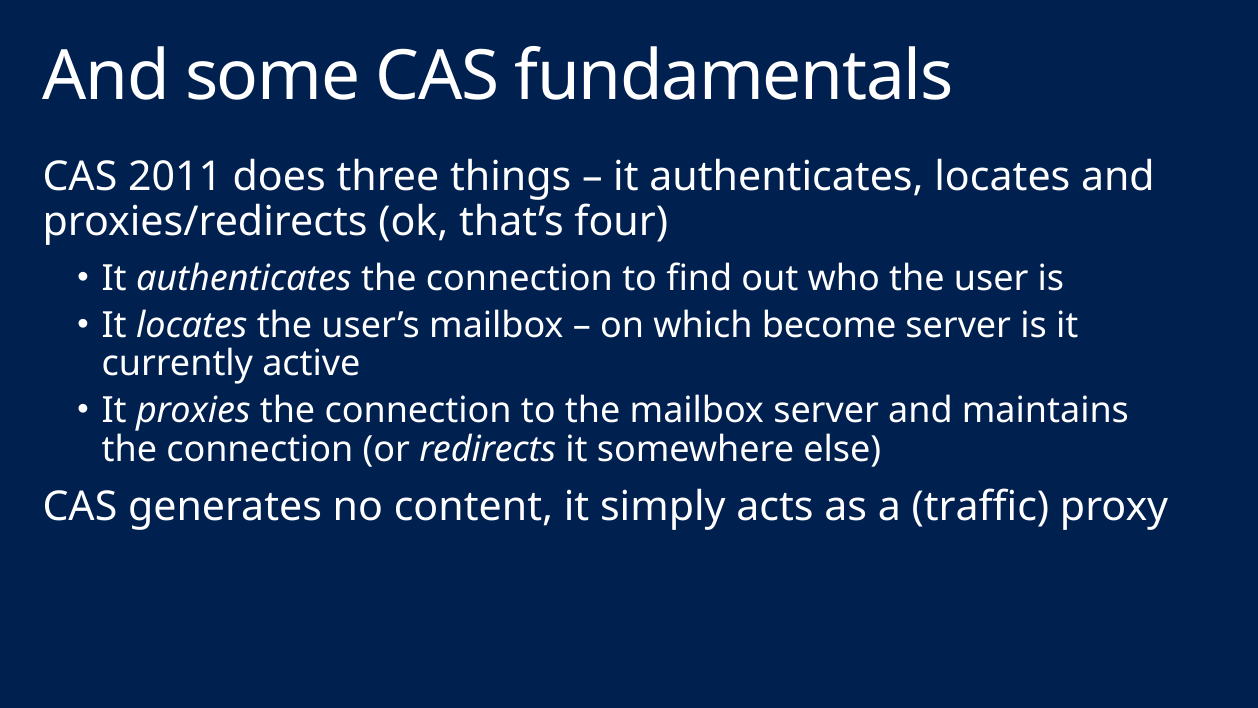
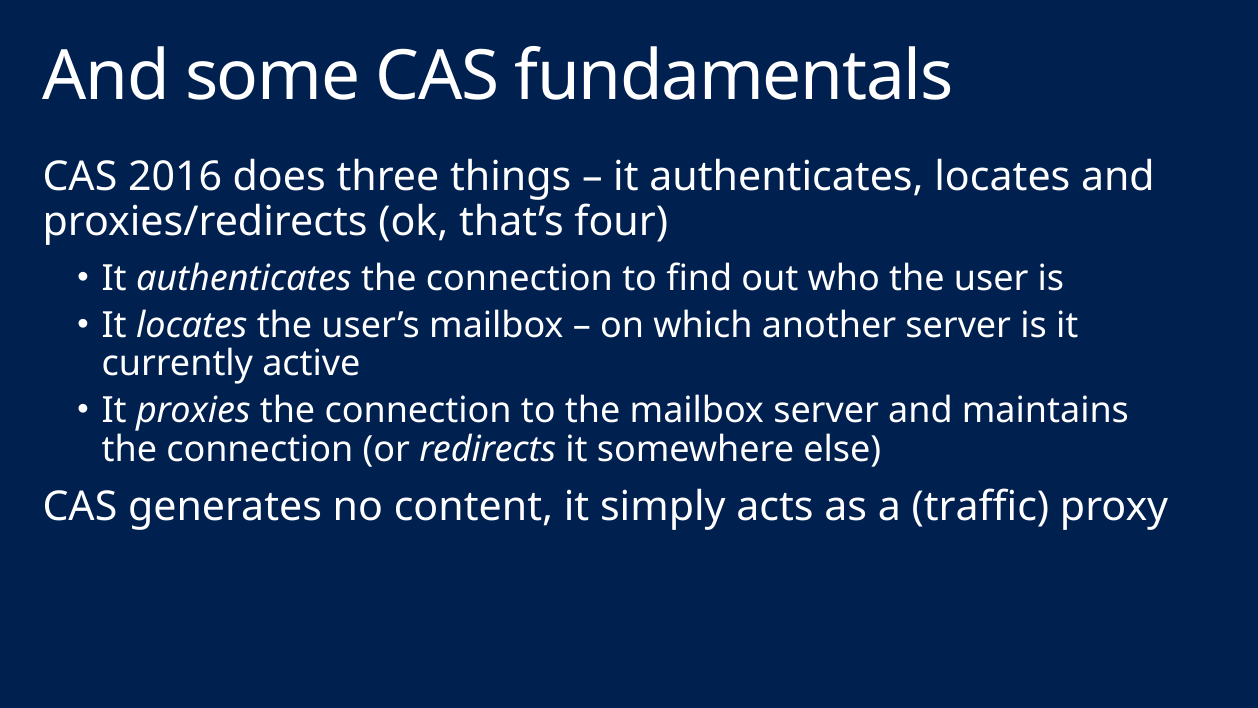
2011: 2011 -> 2016
become: become -> another
